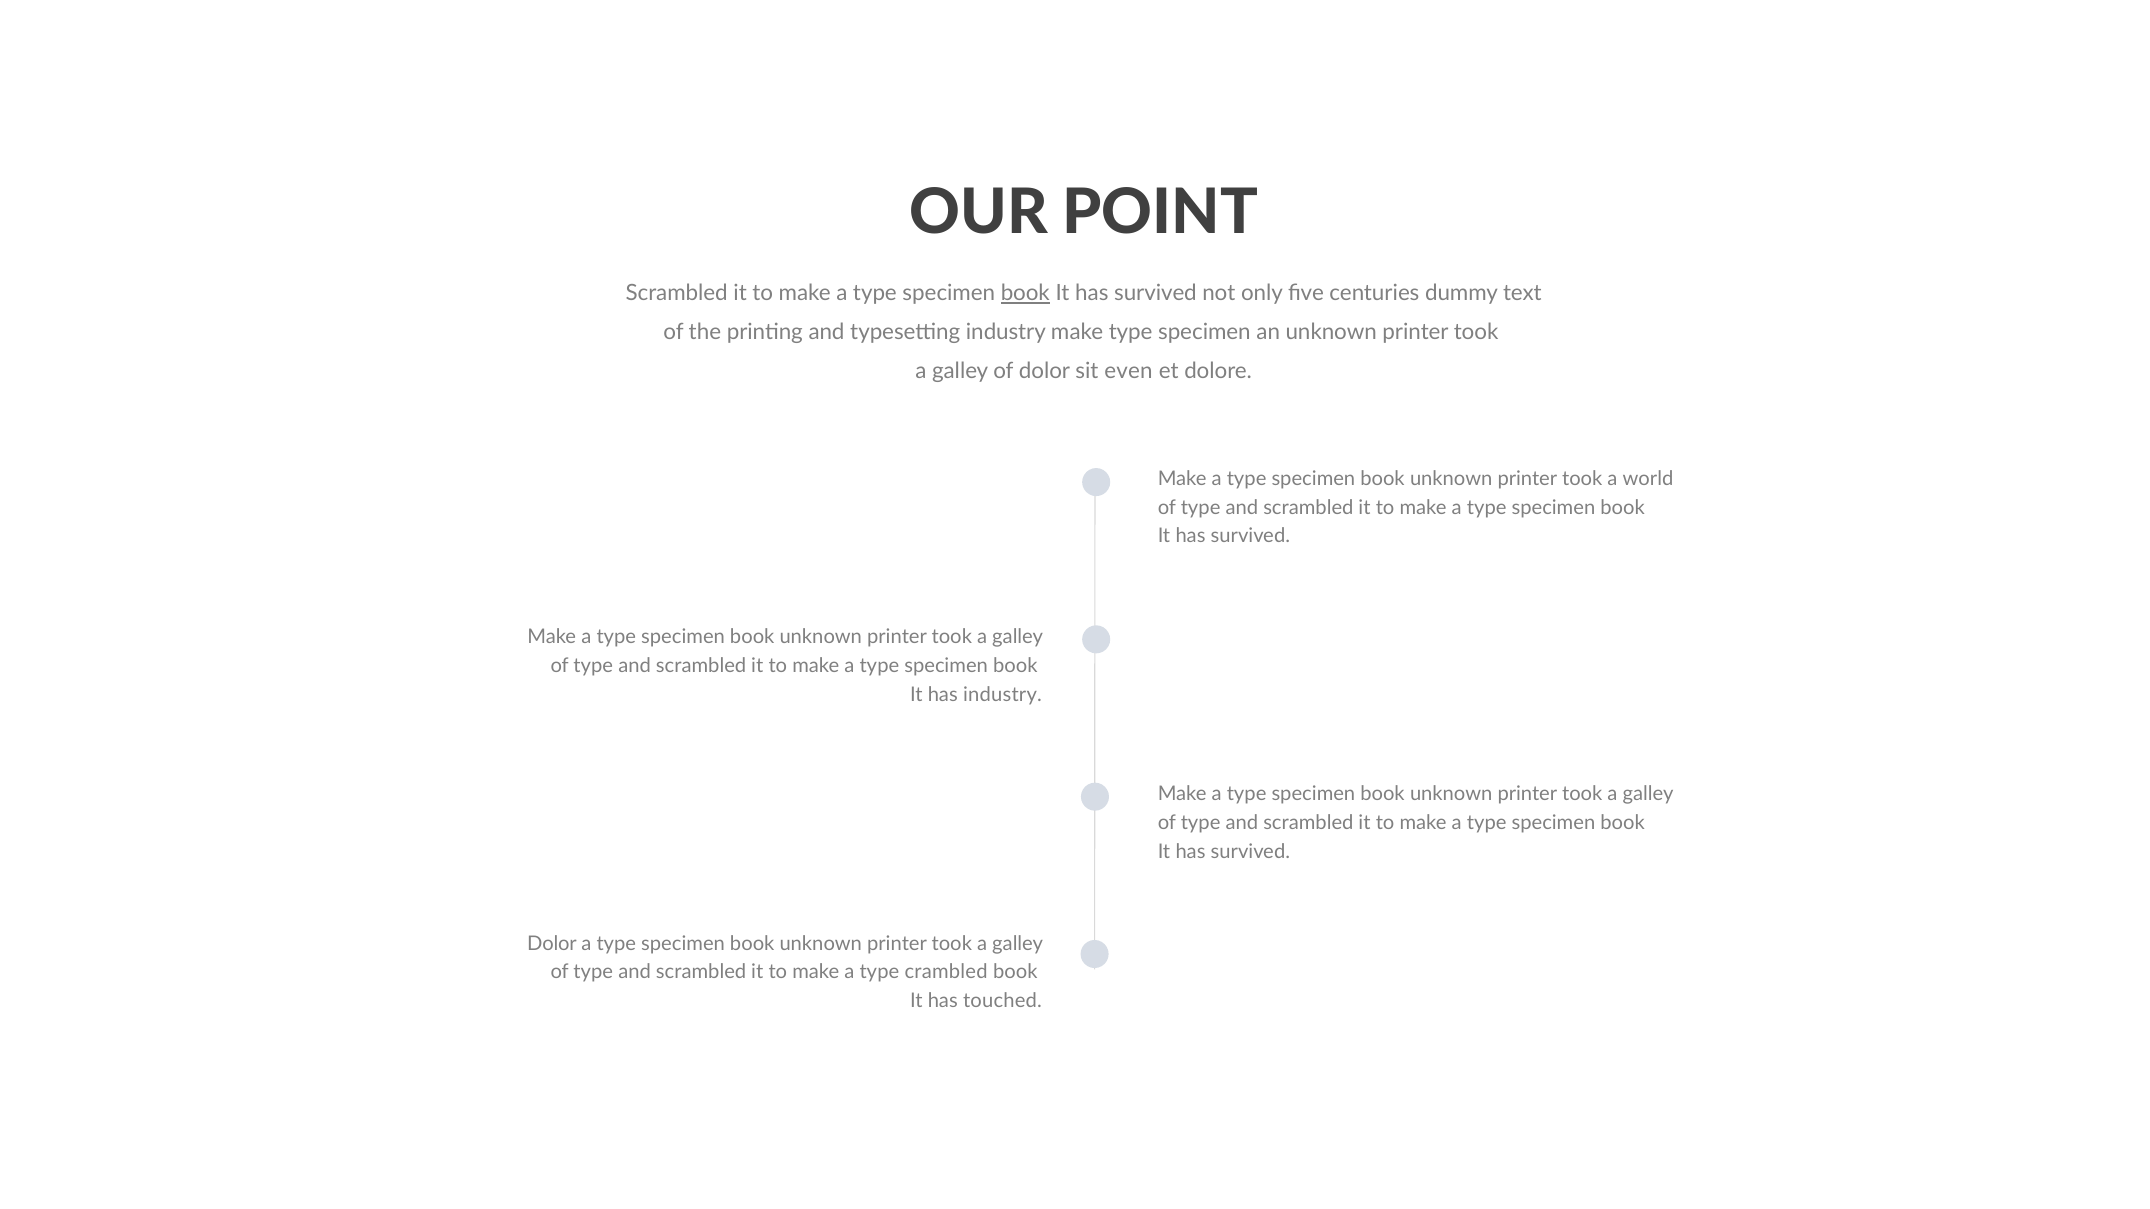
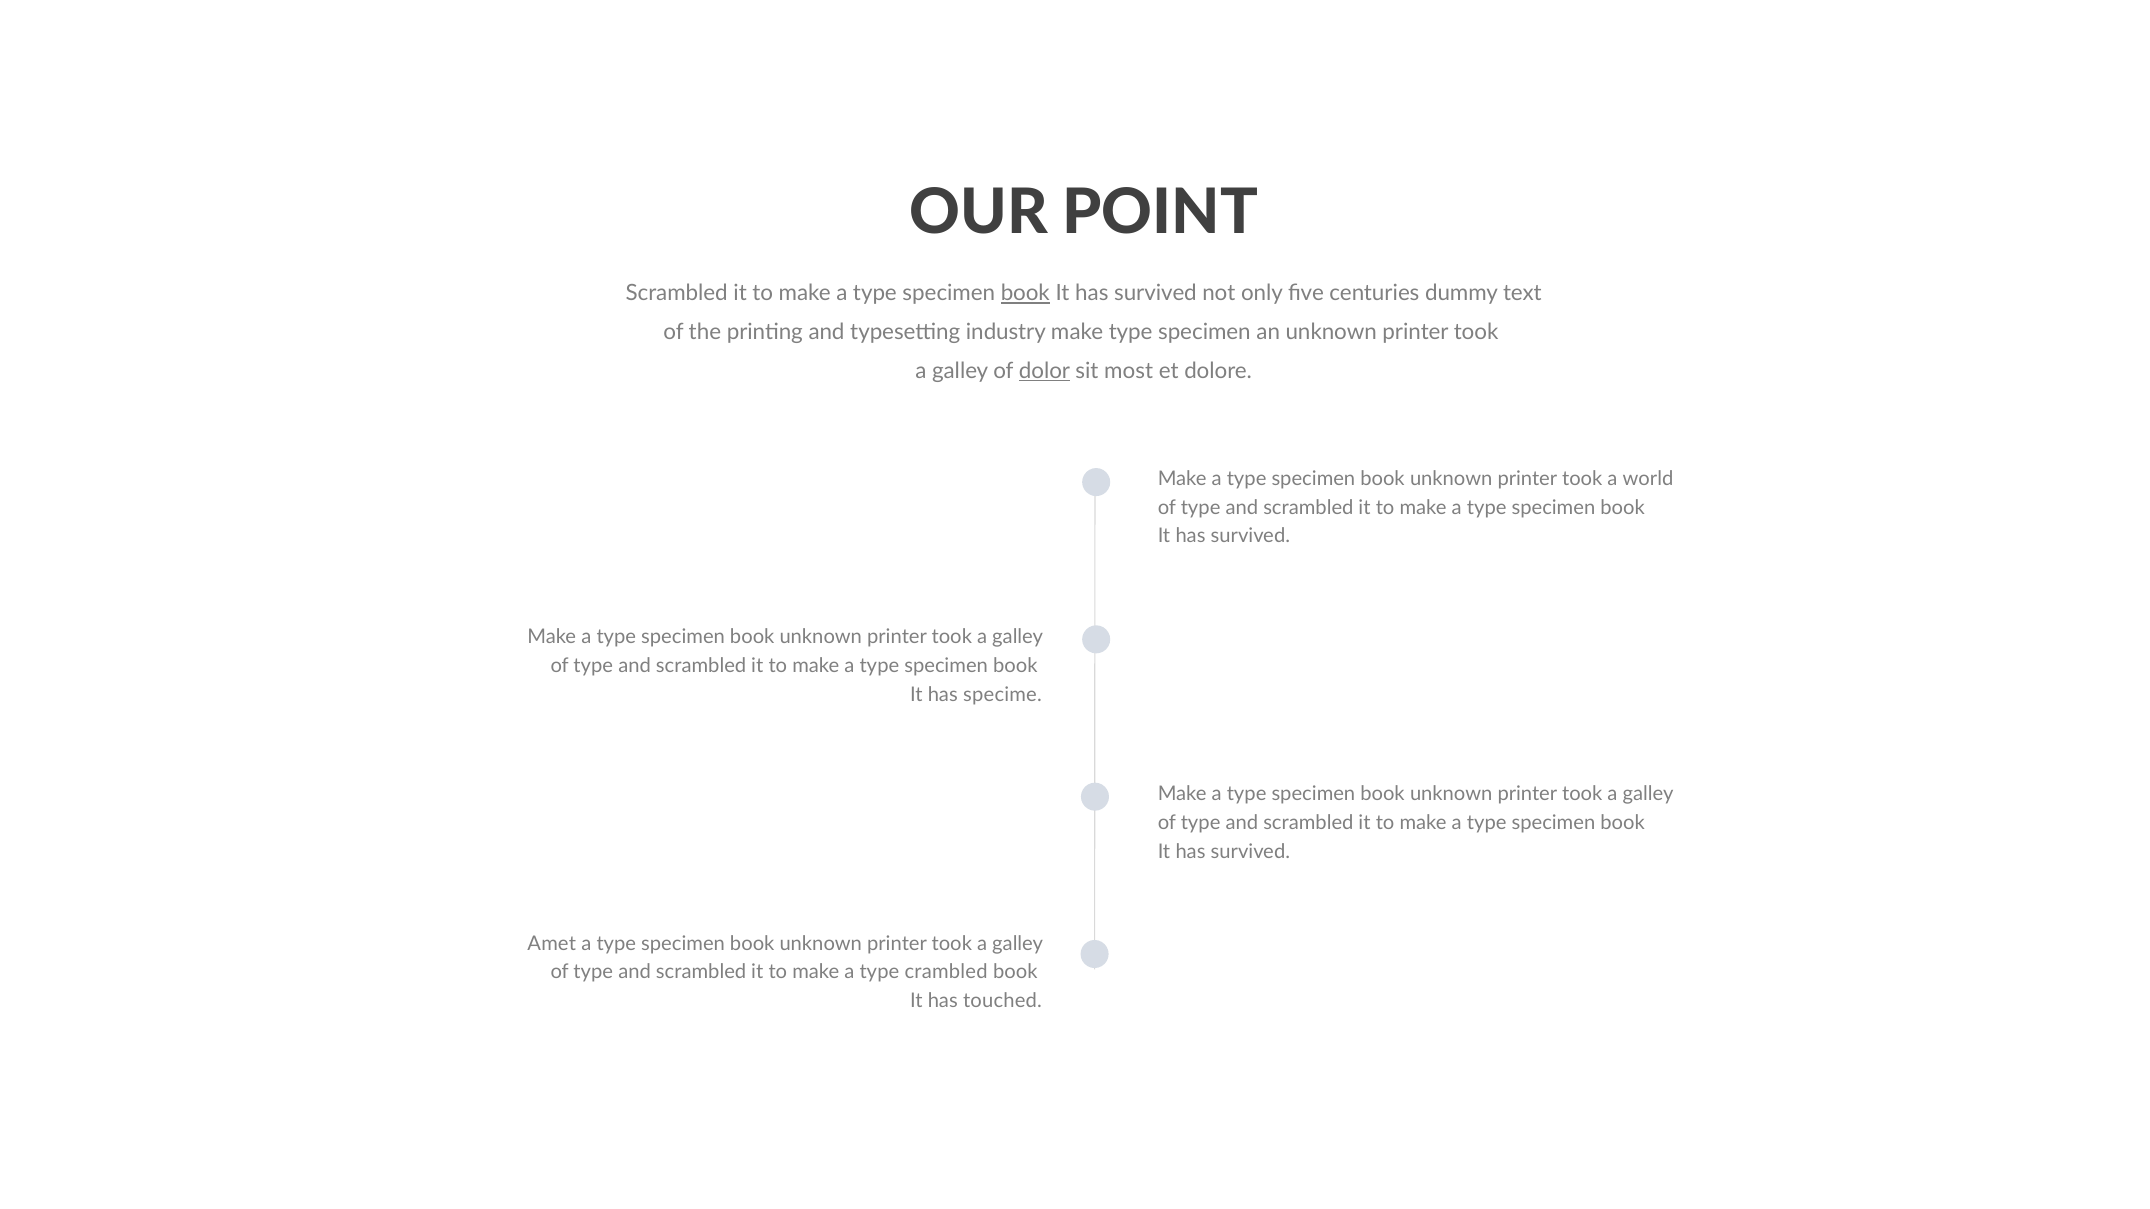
dolor at (1044, 371) underline: none -> present
even: even -> most
has industry: industry -> specime
Dolor at (552, 944): Dolor -> Amet
